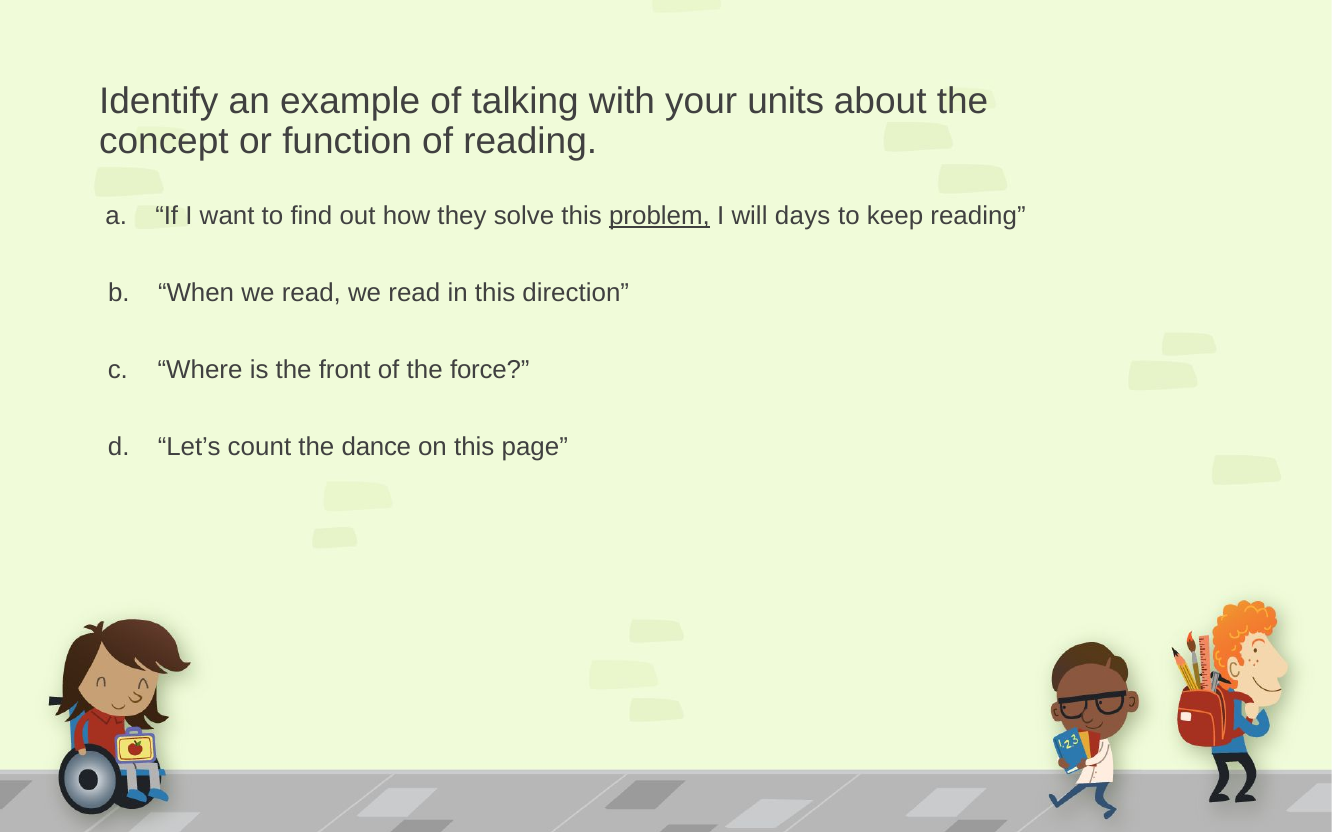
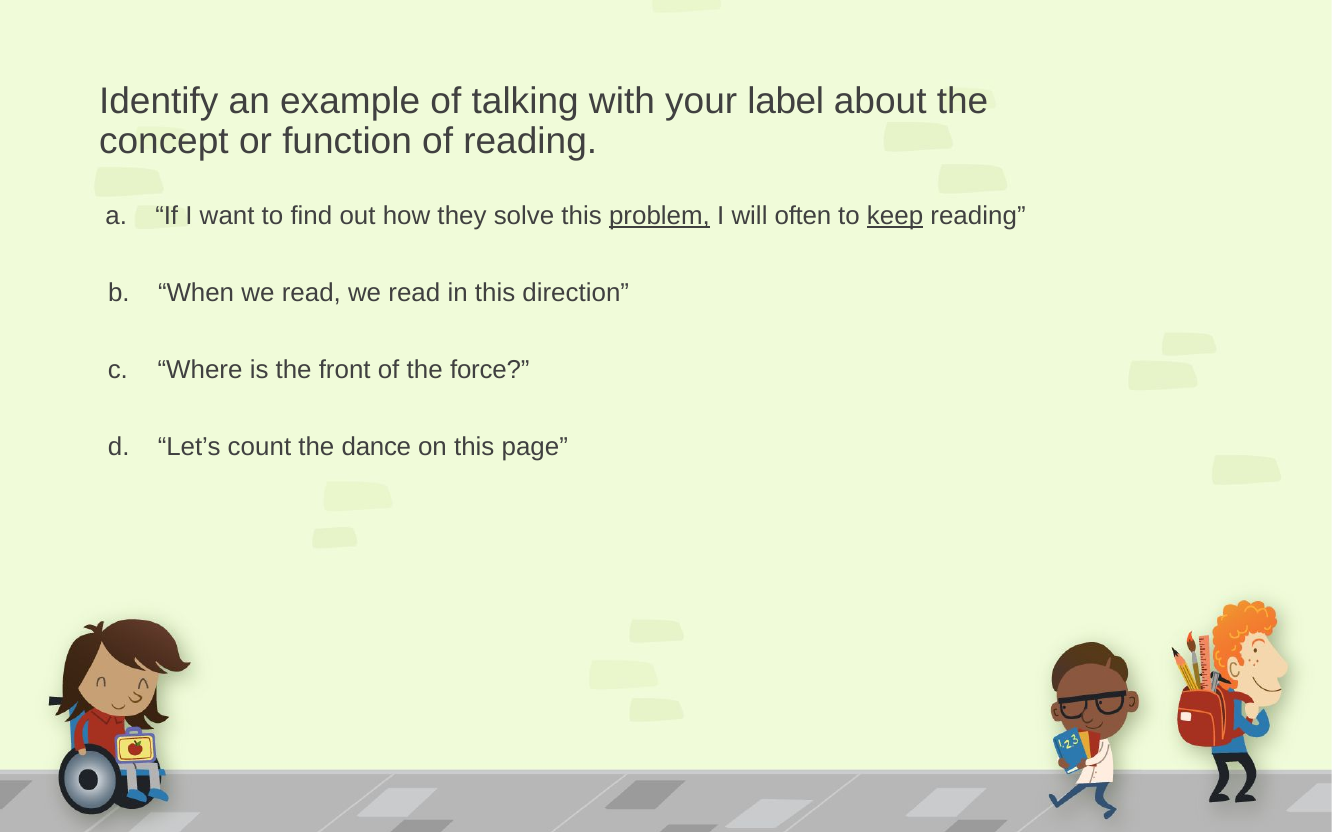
units: units -> label
days: days -> often
keep underline: none -> present
